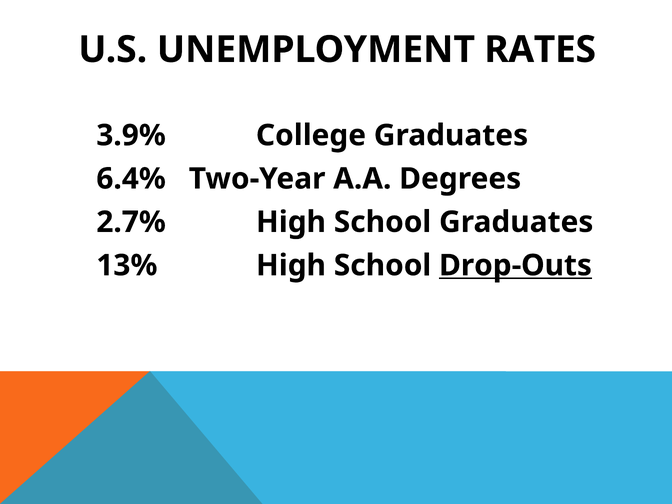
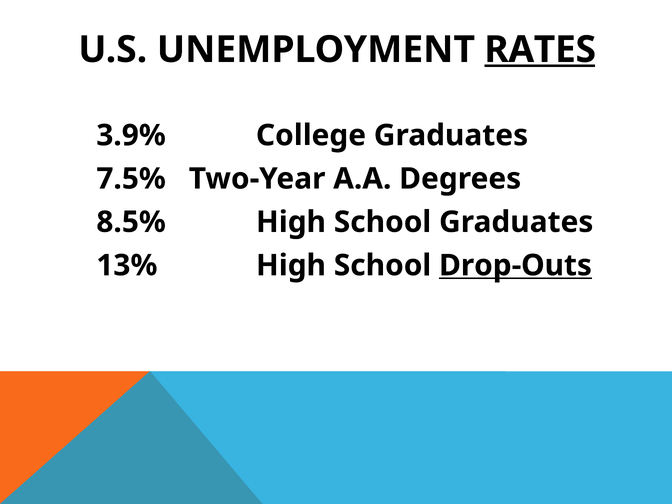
RATES underline: none -> present
6.4%: 6.4% -> 7.5%
2.7%: 2.7% -> 8.5%
